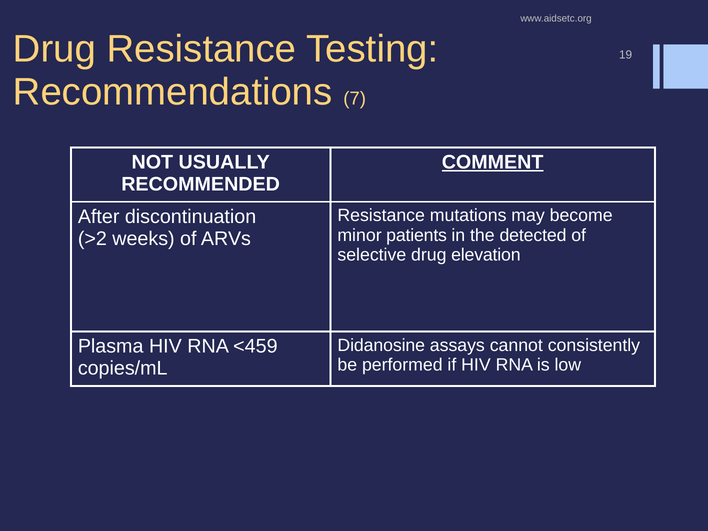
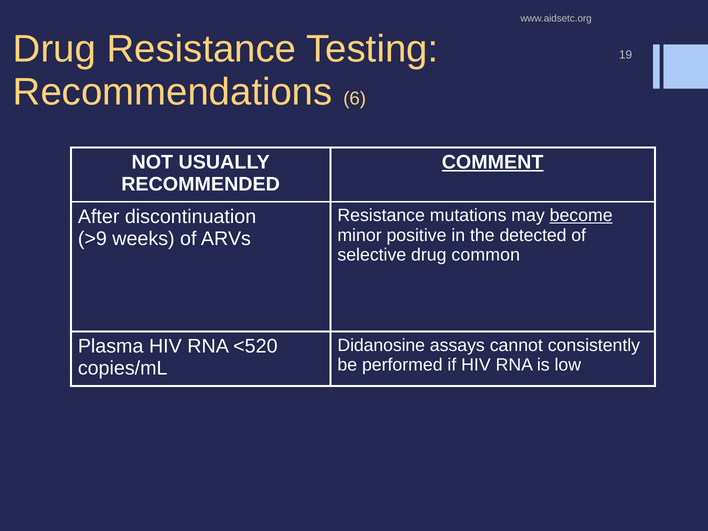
7: 7 -> 6
become underline: none -> present
patients: patients -> positive
>2: >2 -> >9
elevation: elevation -> common
<459: <459 -> <520
